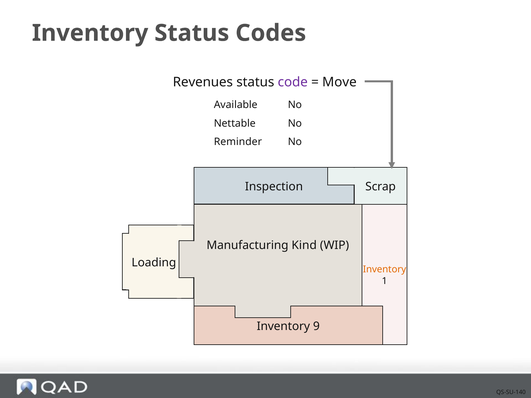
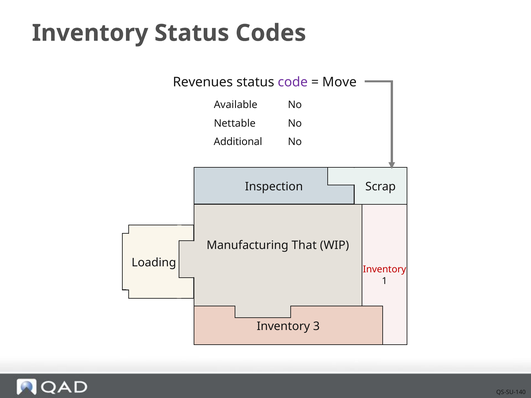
Reminder: Reminder -> Additional
Kind: Kind -> That
Inventory at (385, 270) colour: orange -> red
9: 9 -> 3
